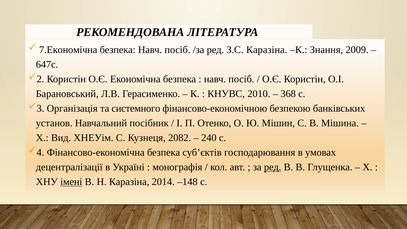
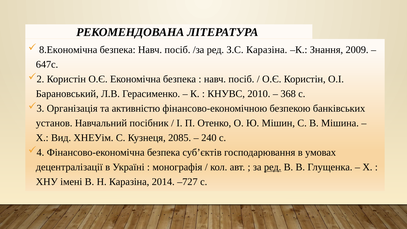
7.Економічна: 7.Економічна -> 8.Економічна
системного: системного -> активністю
2082: 2082 -> 2085
імені underline: present -> none
–148: –148 -> –727
